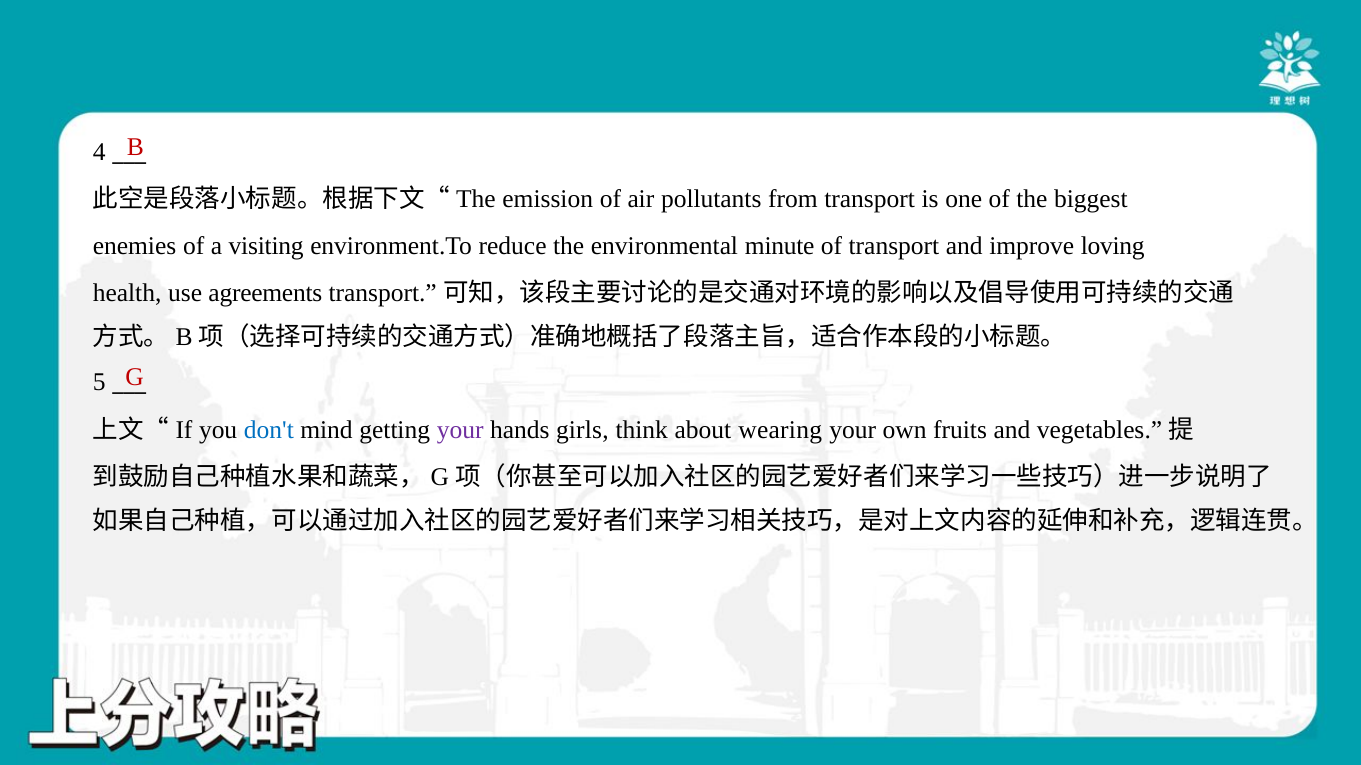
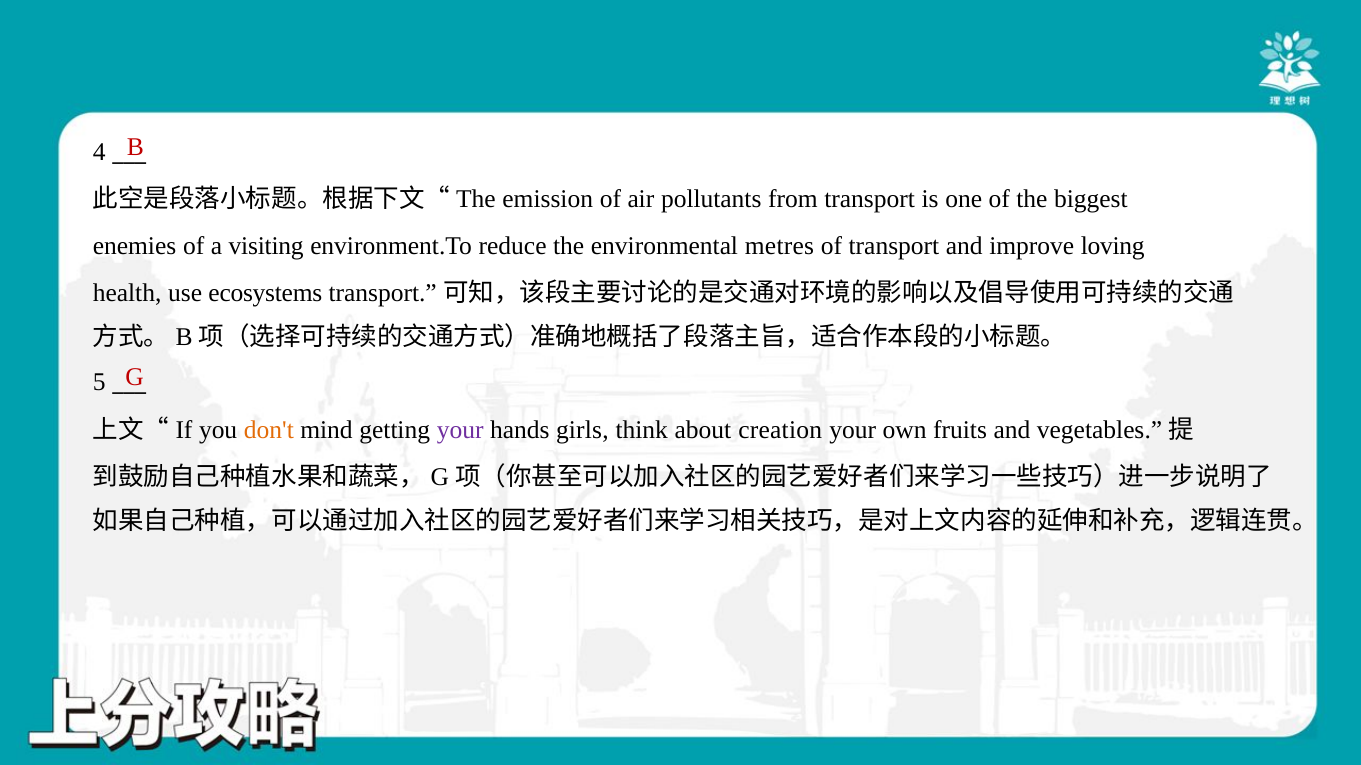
minute: minute -> metres
agreements: agreements -> ecosystems
don't colour: blue -> orange
wearing: wearing -> creation
